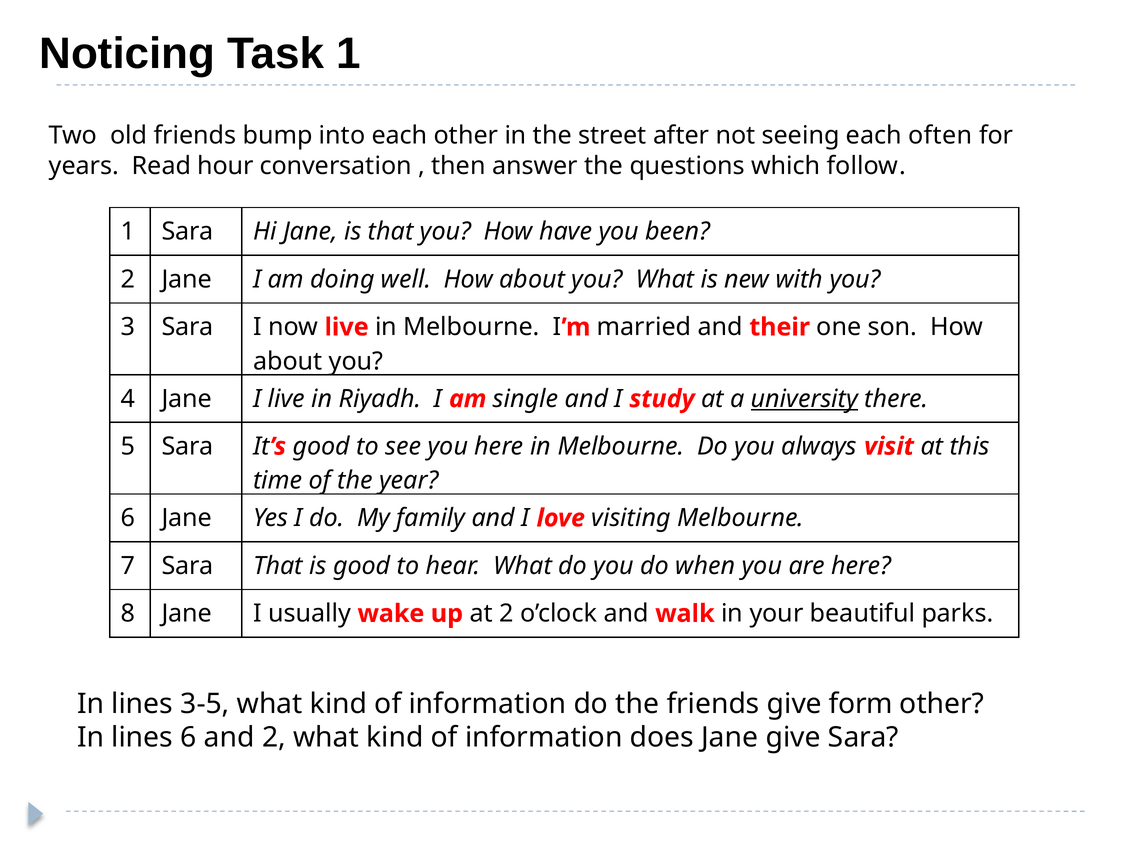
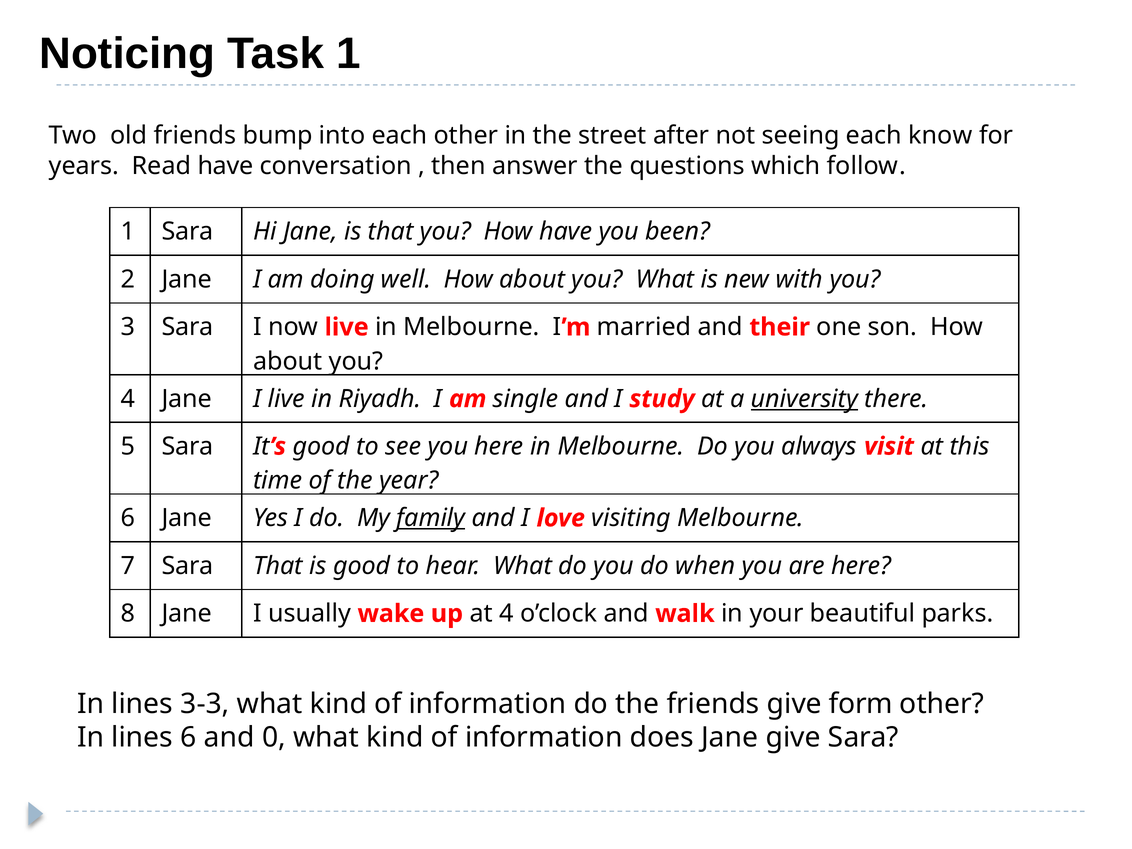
often: often -> know
Read hour: hour -> have
family underline: none -> present
at 2: 2 -> 4
3-5: 3-5 -> 3-3
and 2: 2 -> 0
